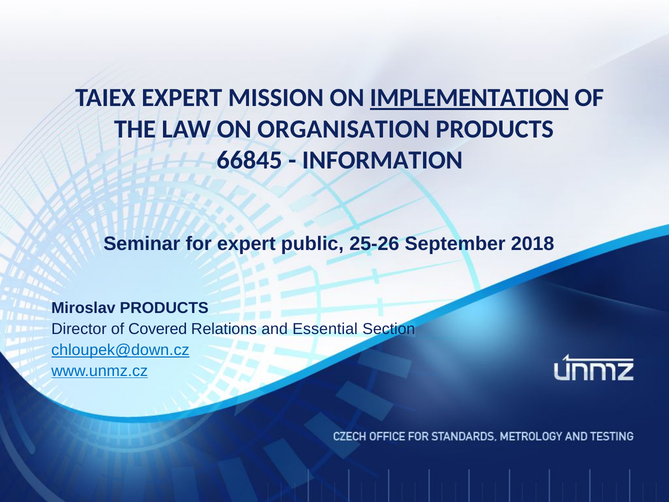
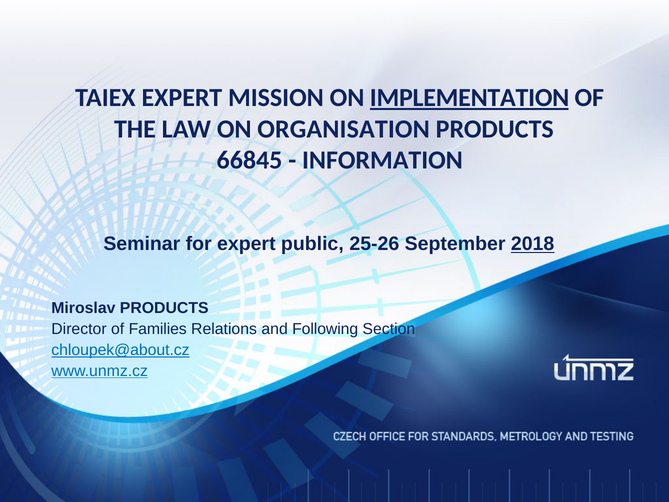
2018 underline: none -> present
Covered: Covered -> Families
Essential: Essential -> Following
chloupek@down.cz: chloupek@down.cz -> chloupek@about.cz
